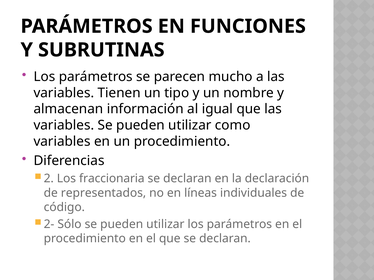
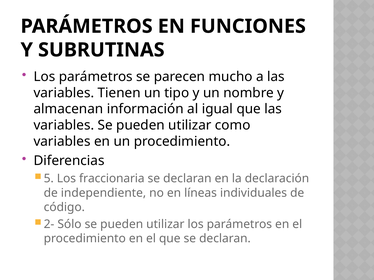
2: 2 -> 5
representados: representados -> independiente
